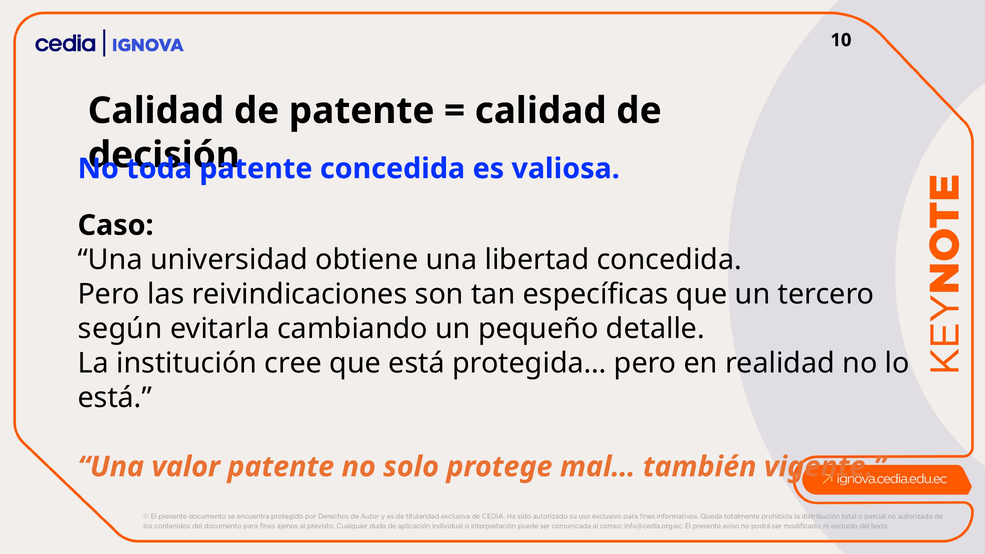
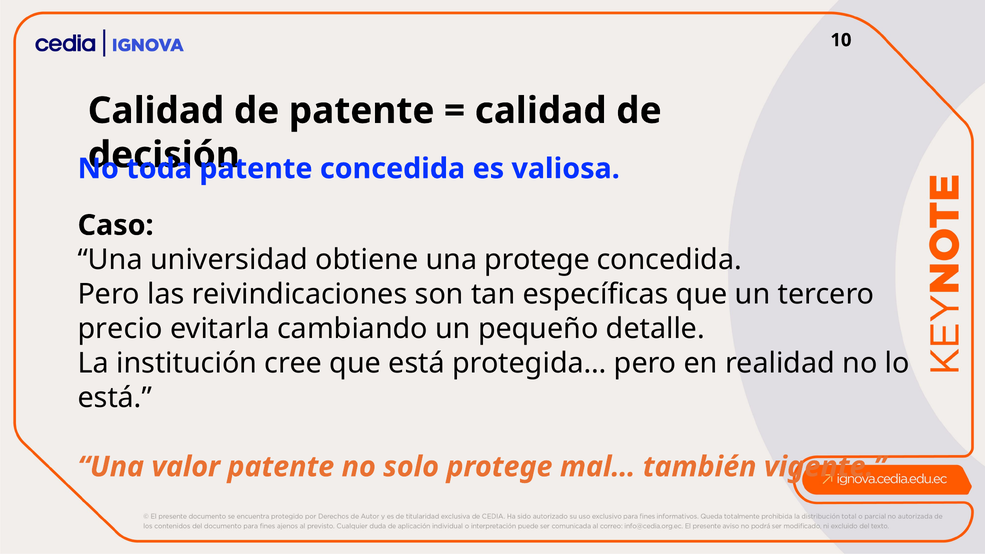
una libertad: libertad -> protege
según: según -> precio
